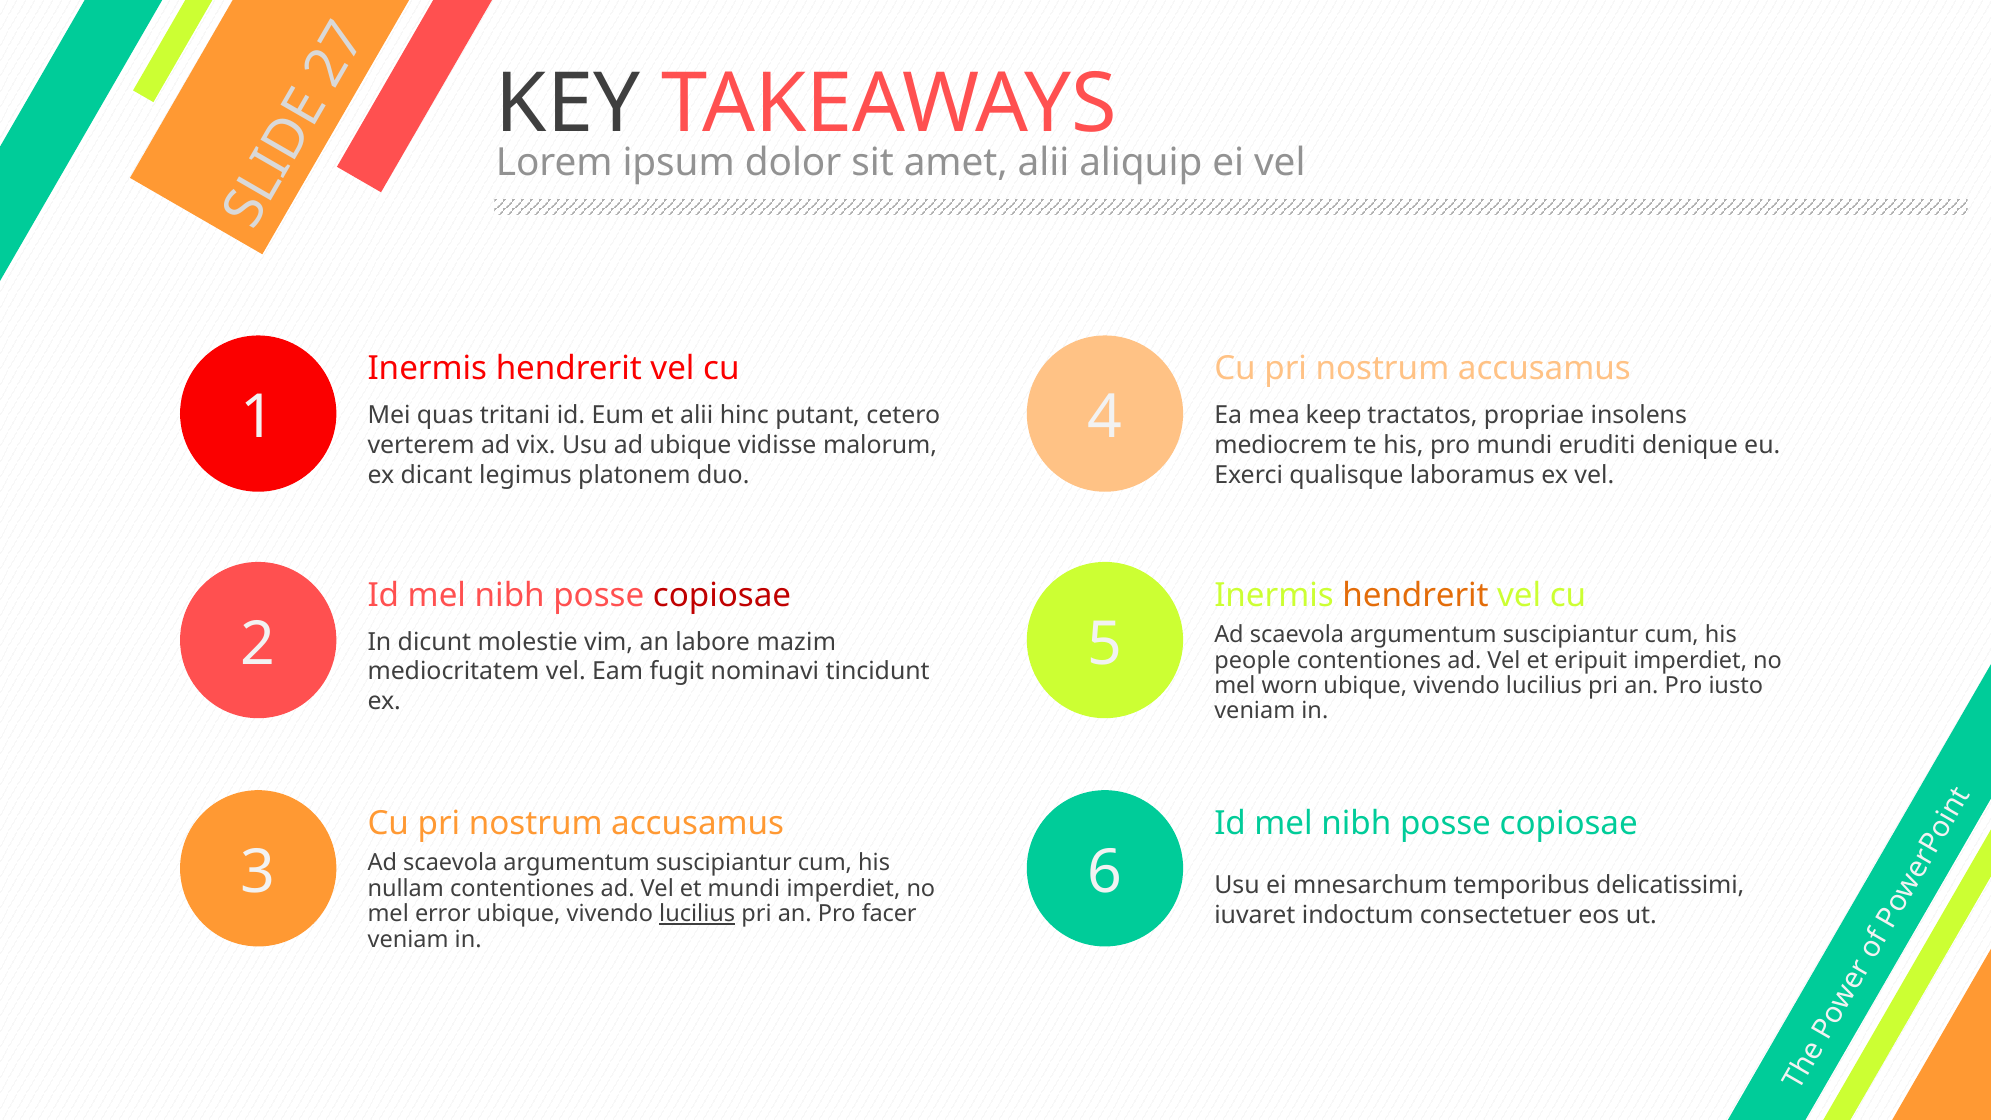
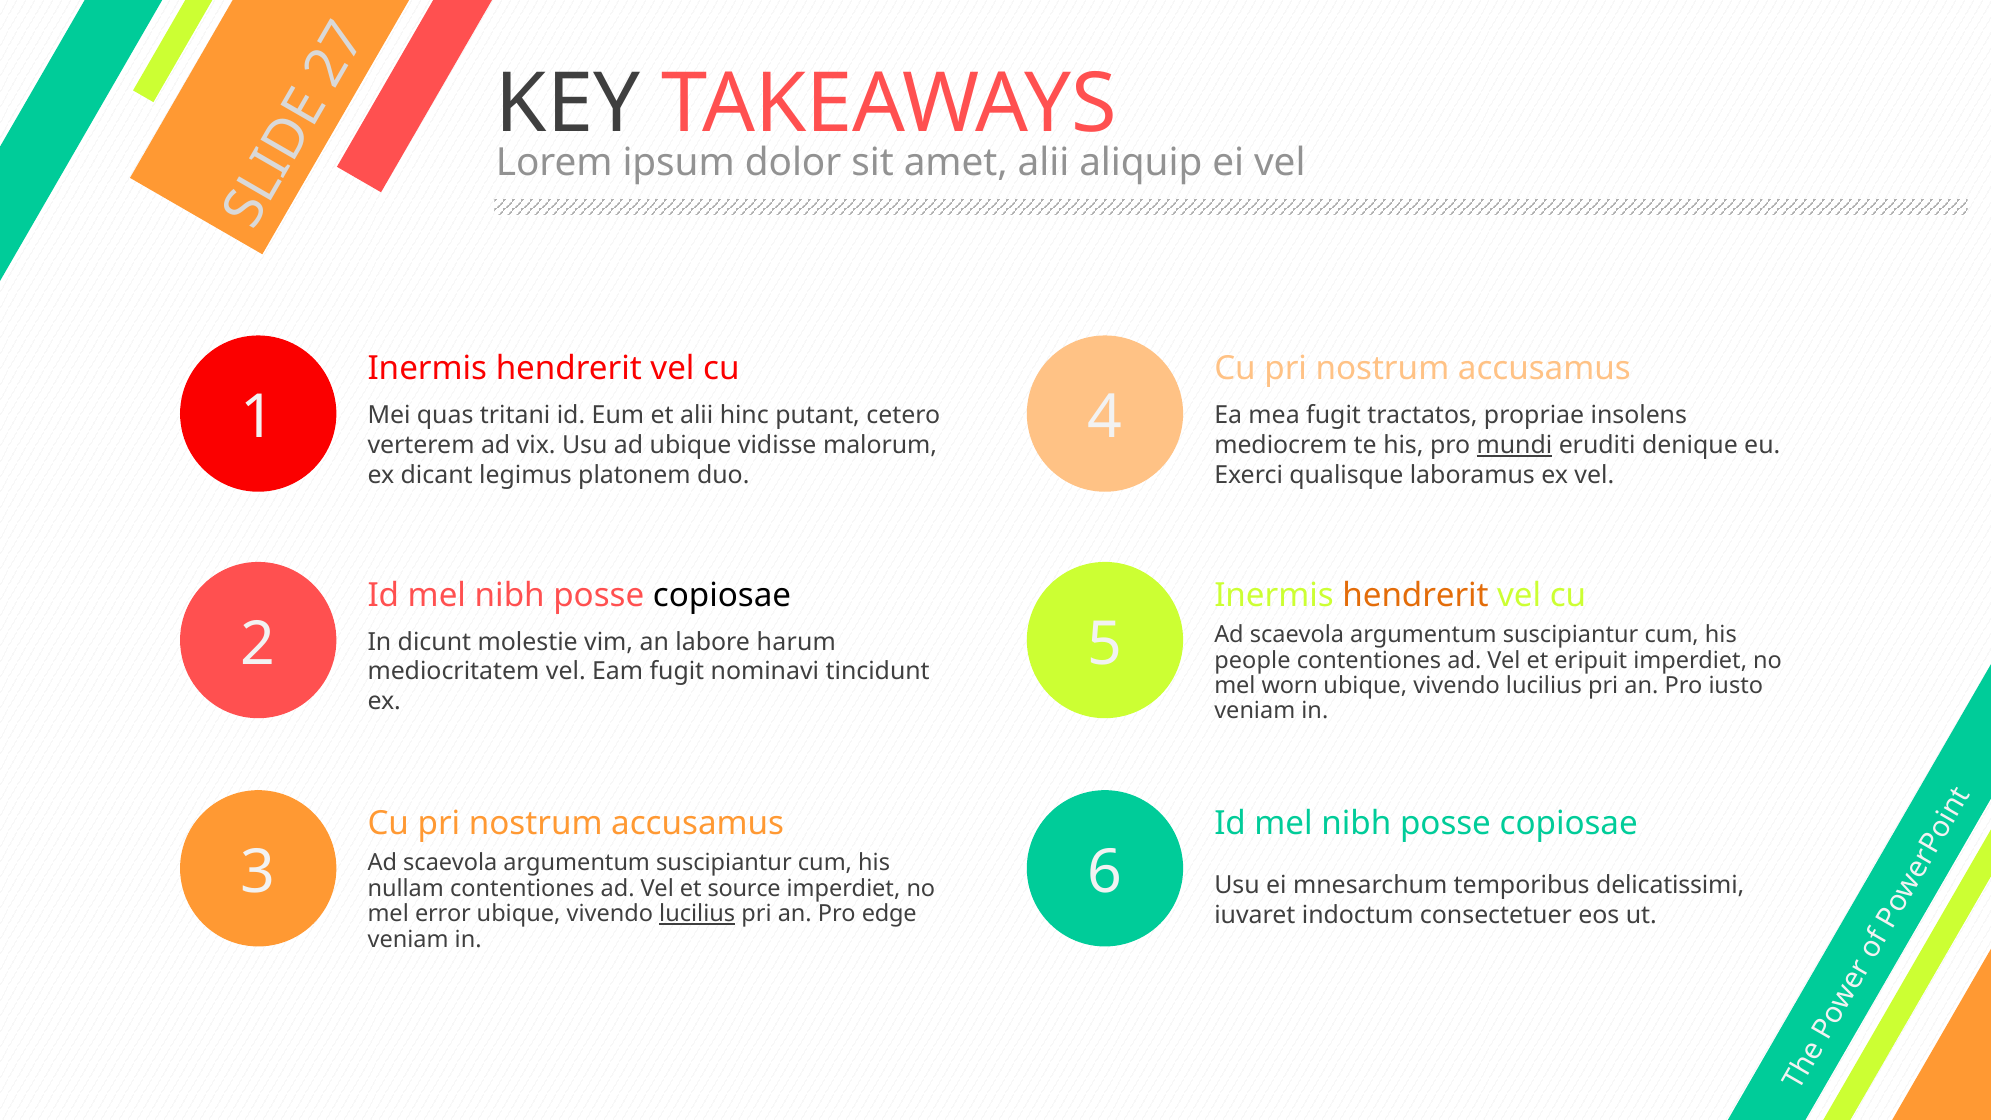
mea keep: keep -> fugit
mundi at (1514, 445) underline: none -> present
copiosae at (722, 595) colour: red -> black
mazim: mazim -> harum
et mundi: mundi -> source
facer: facer -> edge
